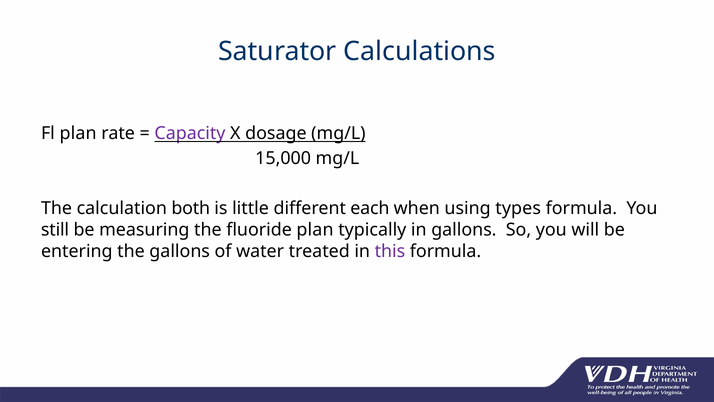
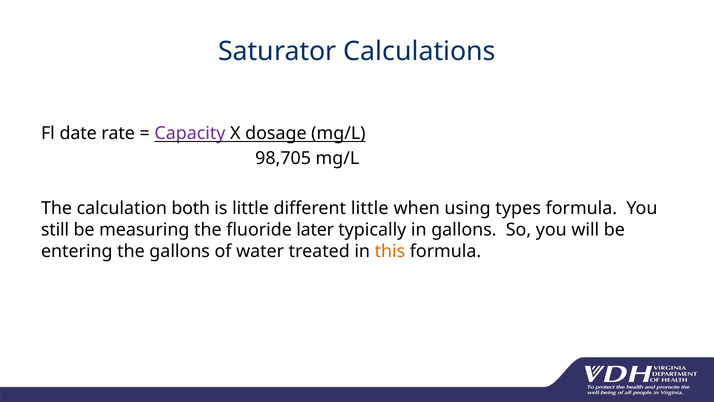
Fl plan: plan -> date
15,000: 15,000 -> 98,705
different each: each -> little
fluoride plan: plan -> later
this colour: purple -> orange
